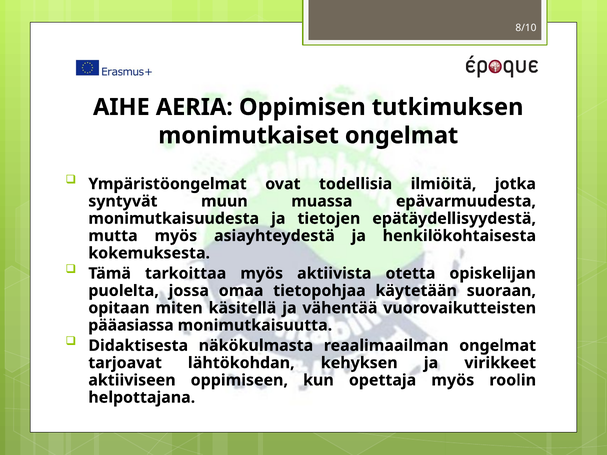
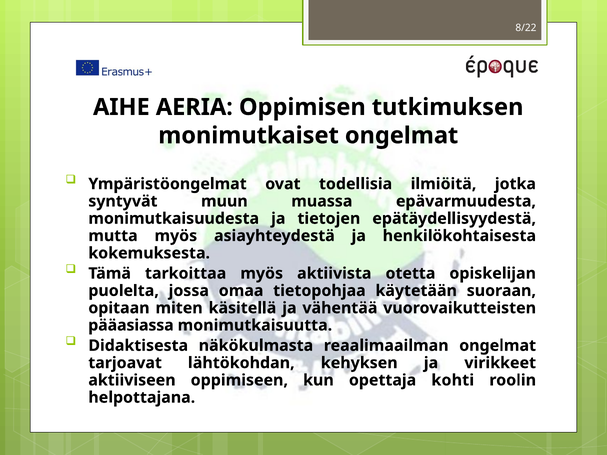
8/10: 8/10 -> 8/22
opettaja myös: myös -> kohti
